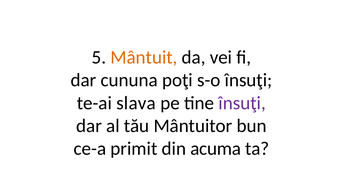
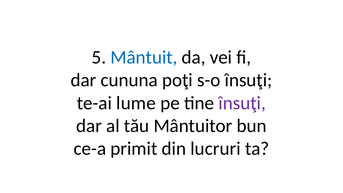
Mântuit colour: orange -> blue
slava: slava -> lume
acuma: acuma -> lucruri
